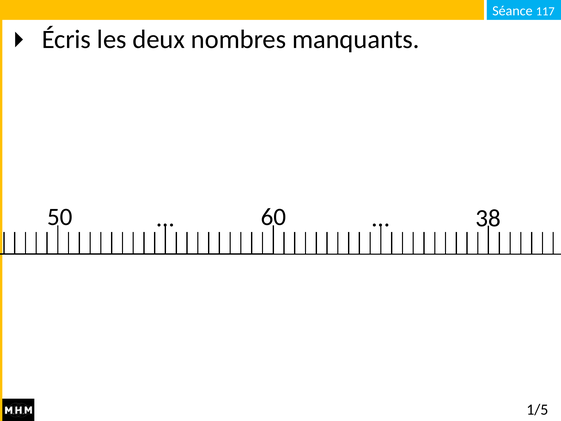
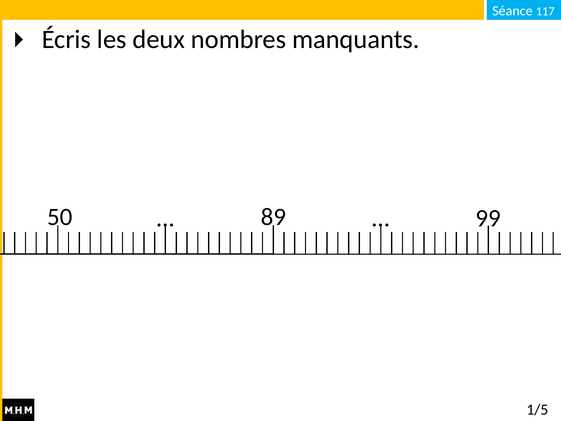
60: 60 -> 89
38: 38 -> 99
